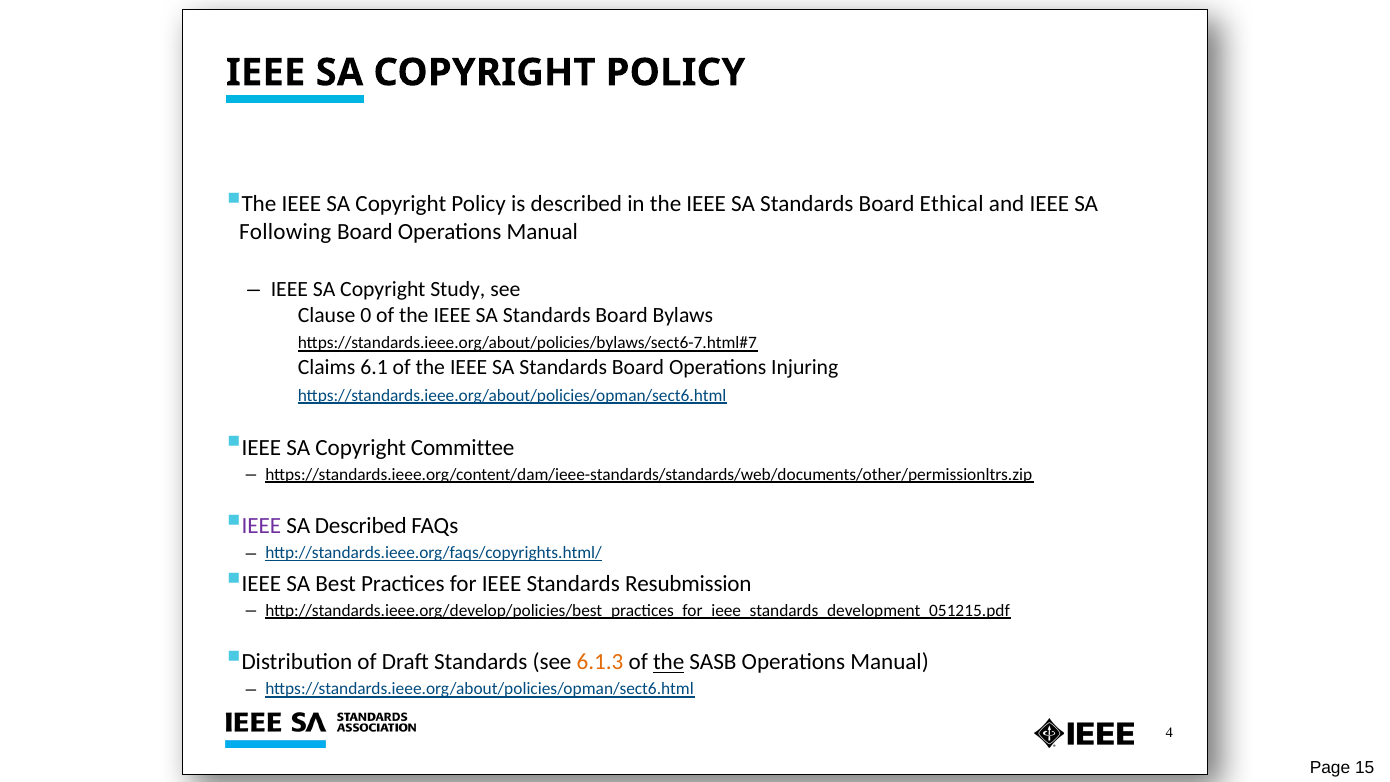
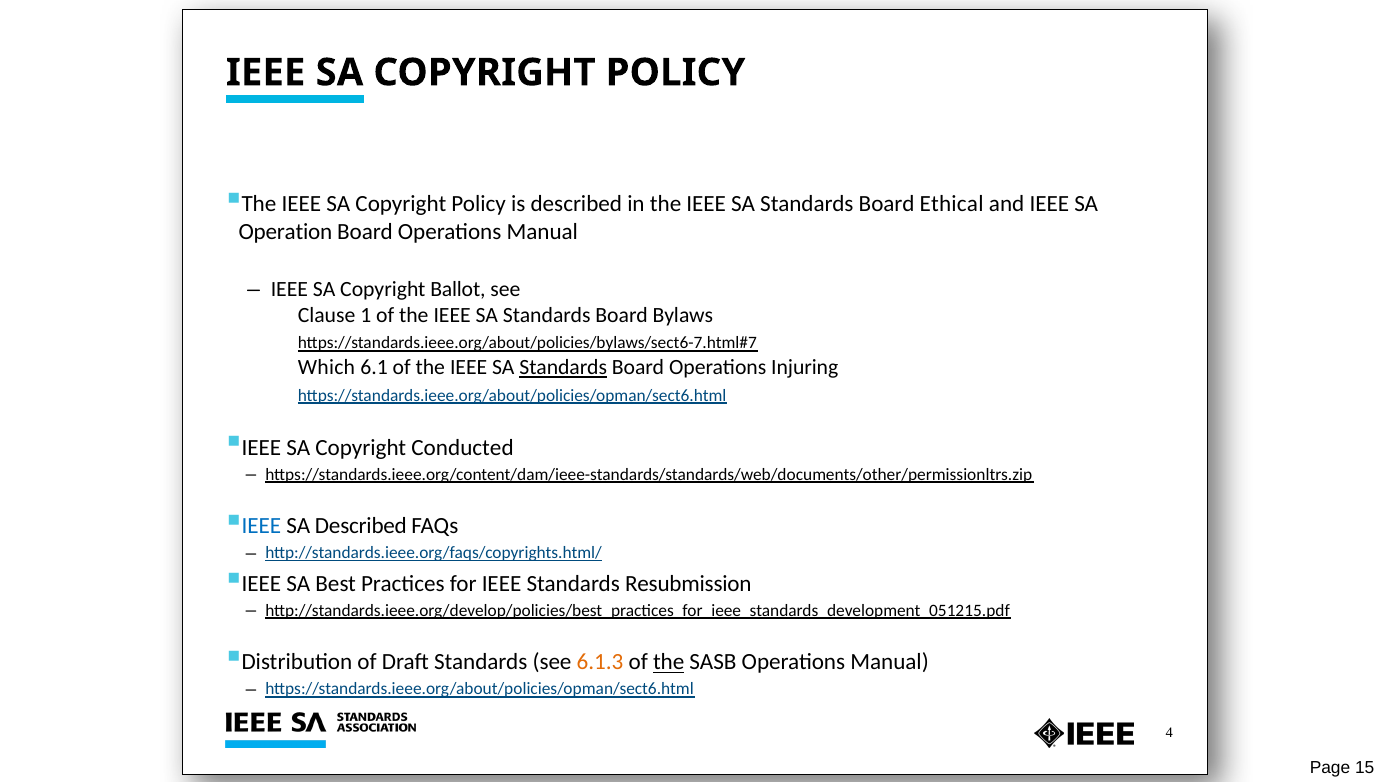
Following: Following -> Operation
Study: Study -> Ballot
0: 0 -> 1
Claims: Claims -> Which
Standards at (563, 368) underline: none -> present
Committee: Committee -> Conducted
IEEE at (261, 526) colour: purple -> blue
